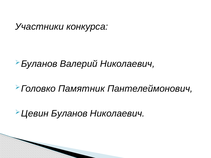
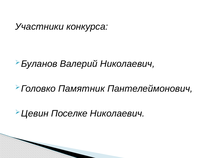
Цевин Буланов: Буланов -> Поселке
